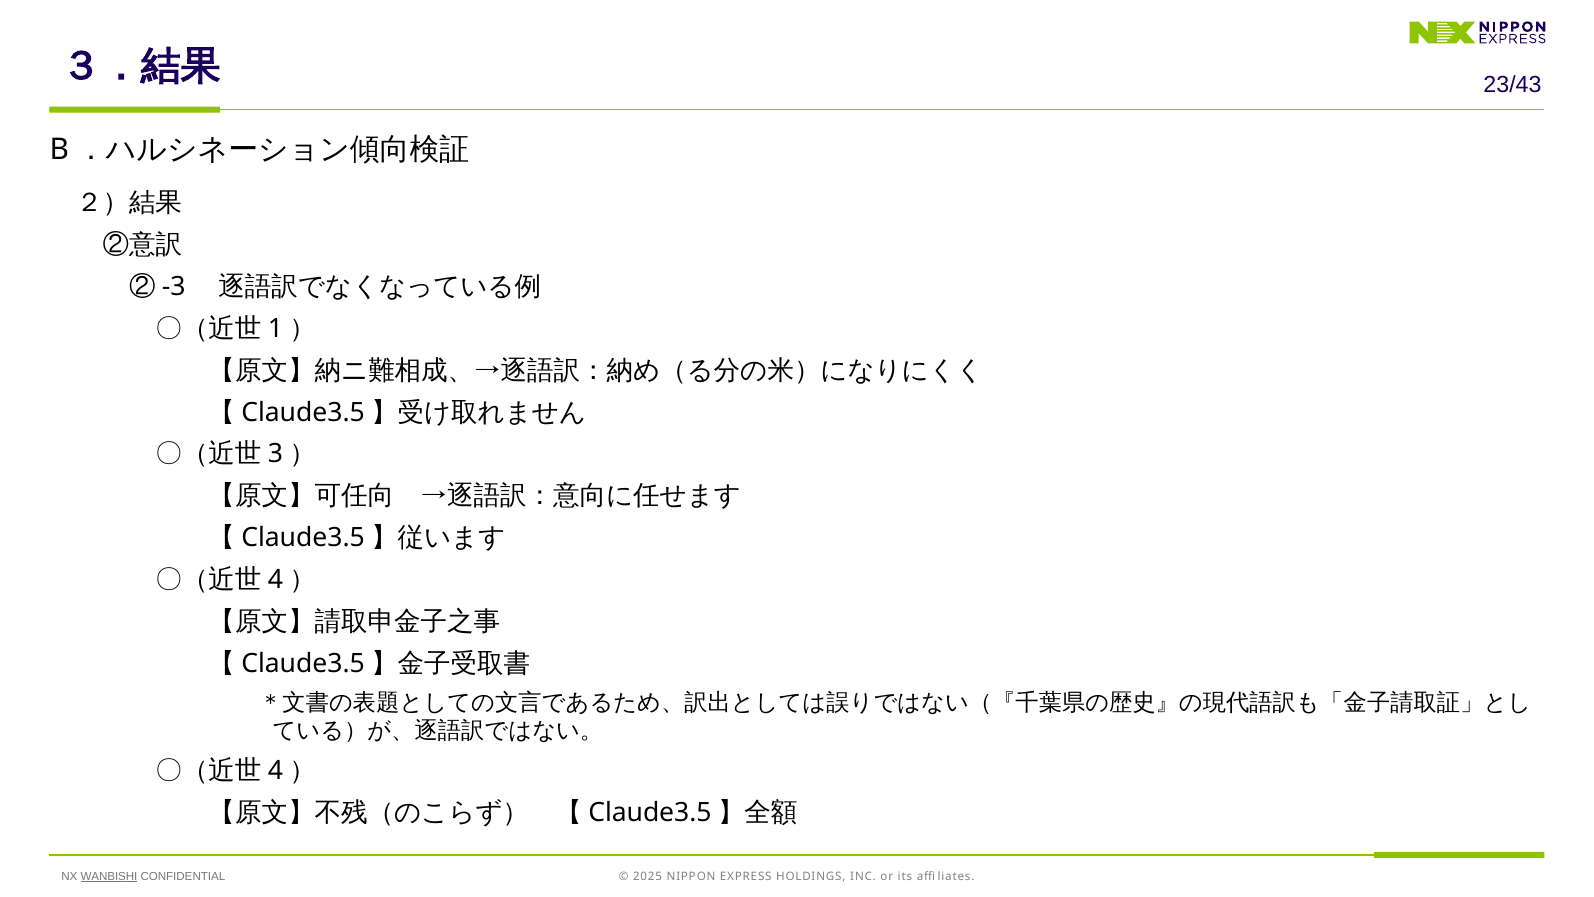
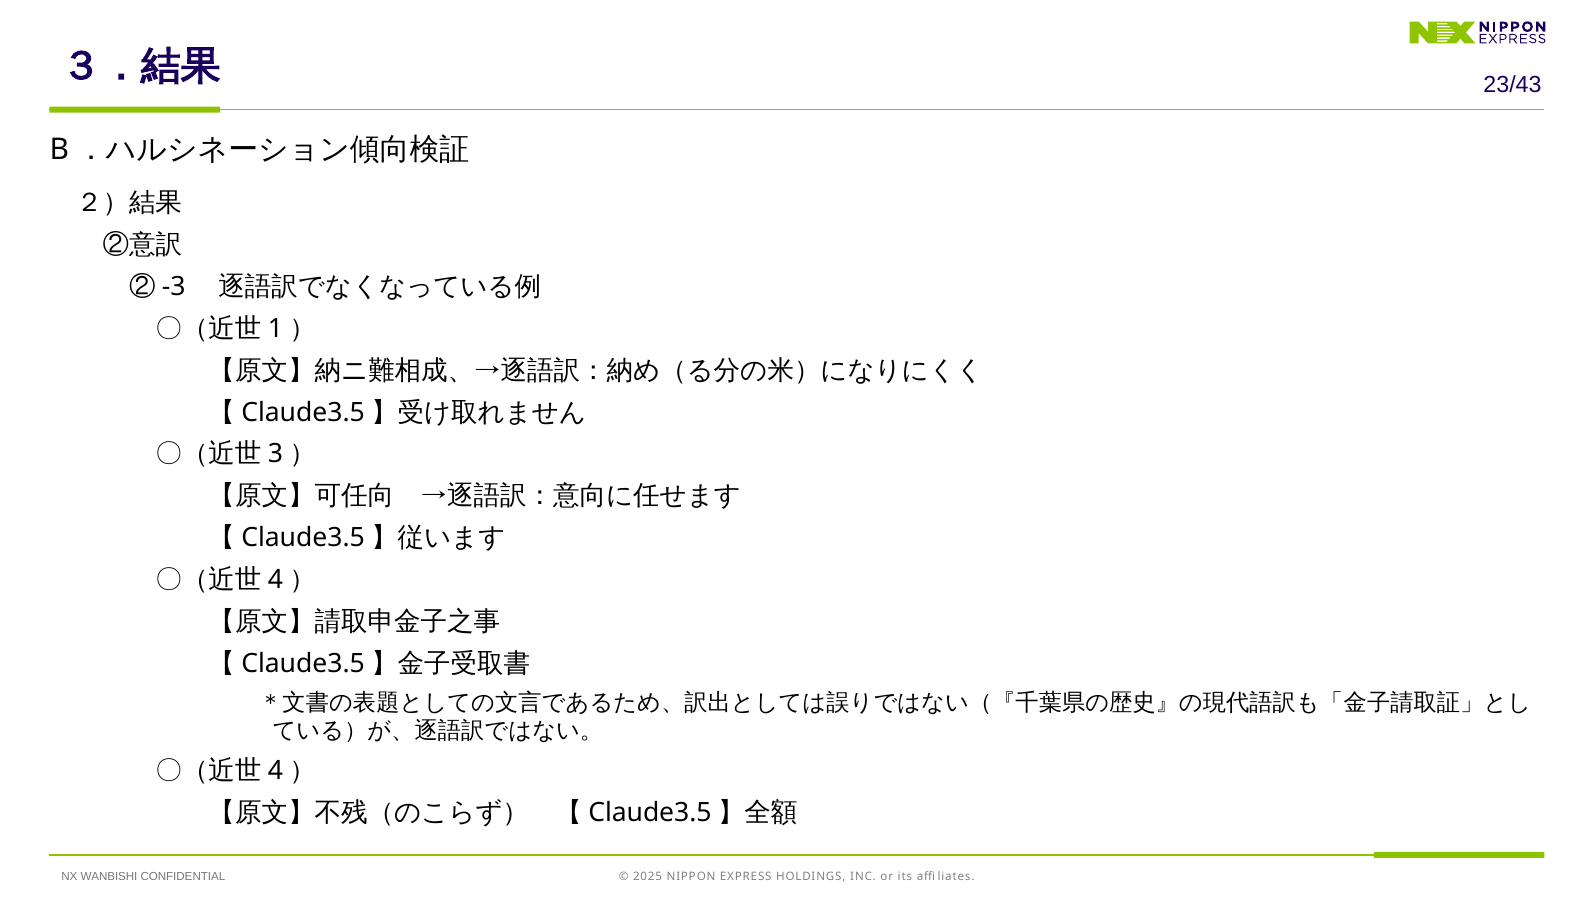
WANBISHI underline: present -> none
